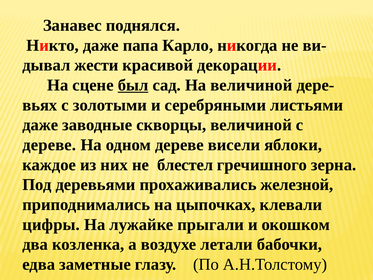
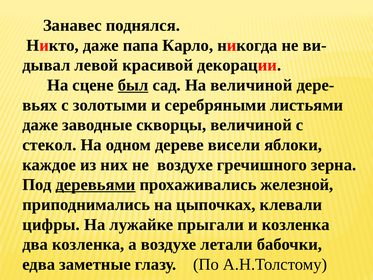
жести: жести -> левой
дереве at (49, 145): дереве -> стекол
не блестел: блестел -> воздухе
деревьями underline: none -> present
и окошком: окошком -> козленка
